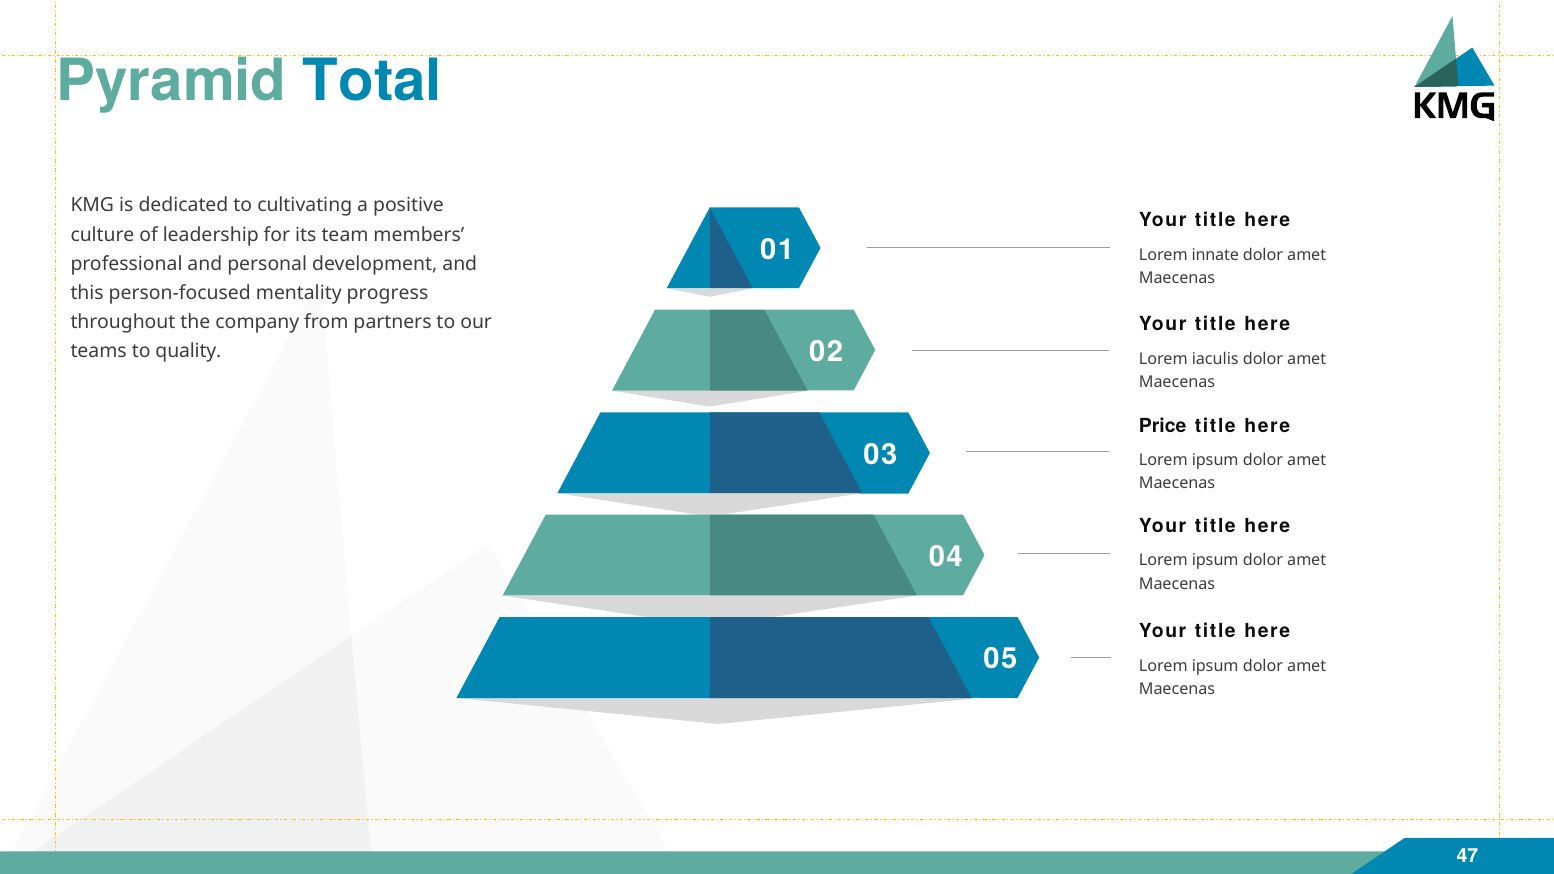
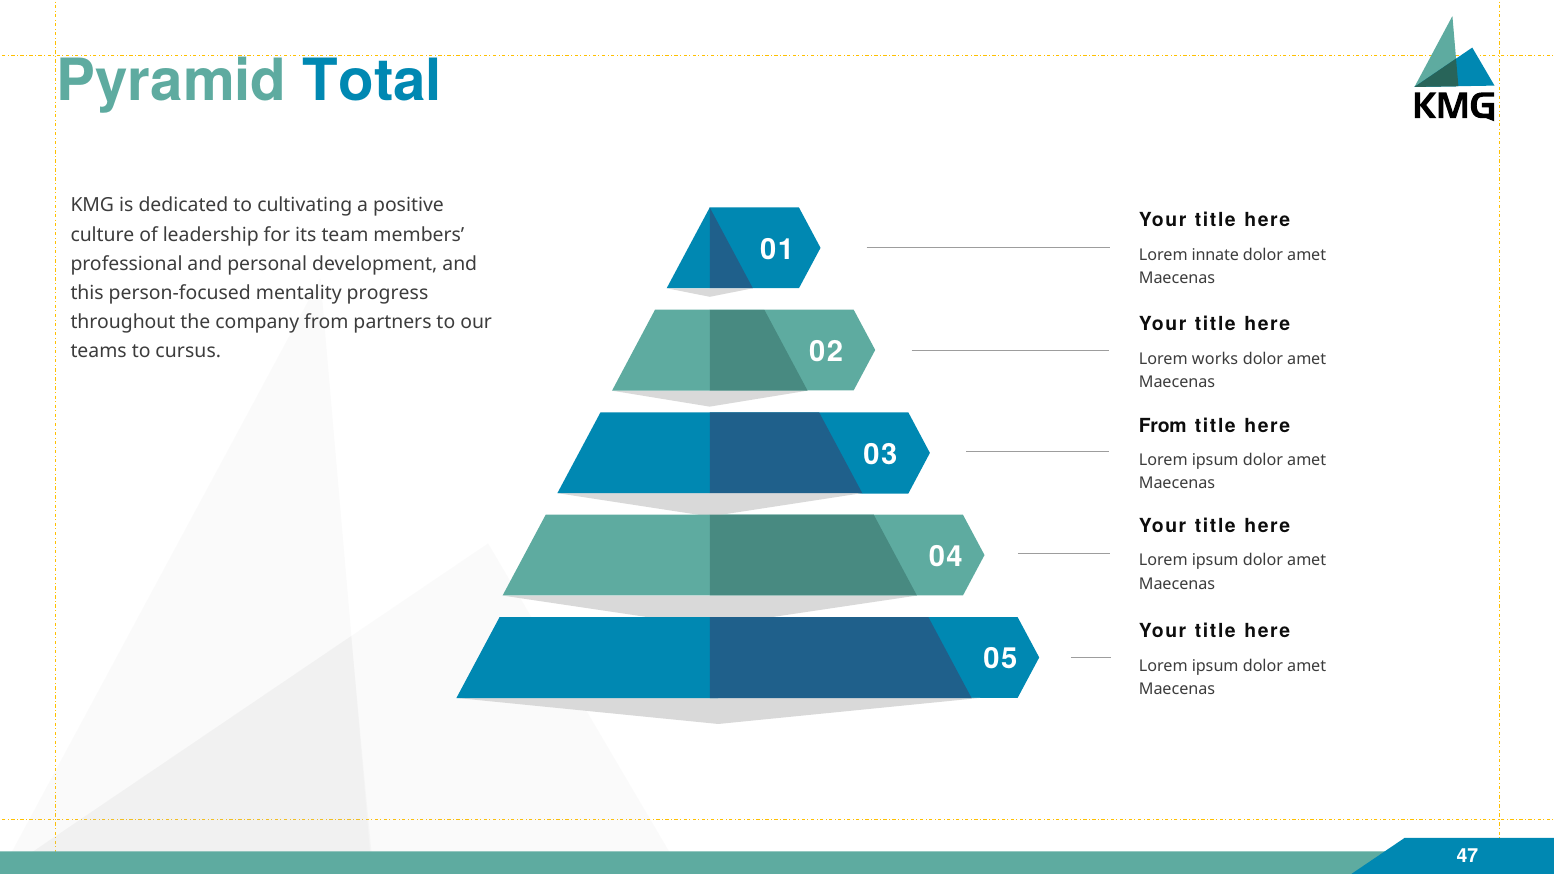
quality: quality -> cursus
iaculis: iaculis -> works
Price at (1163, 426): Price -> From
